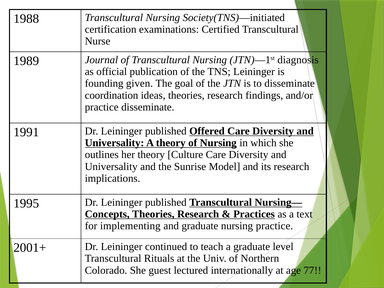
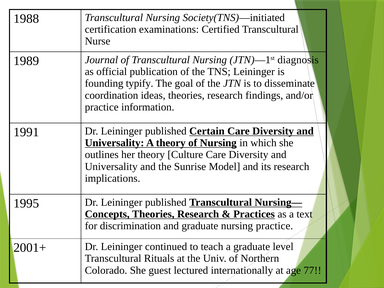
given: given -> typify
practice disseminate: disseminate -> information
Offered: Offered -> Certain
implementing: implementing -> discrimination
